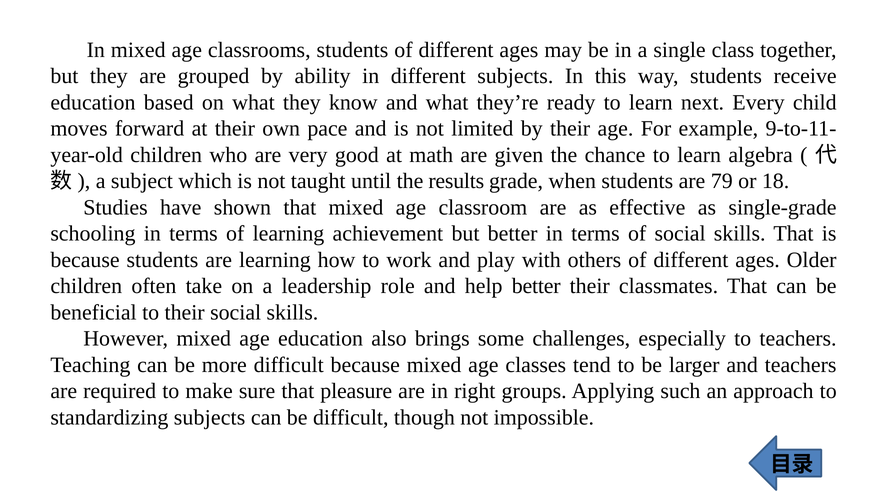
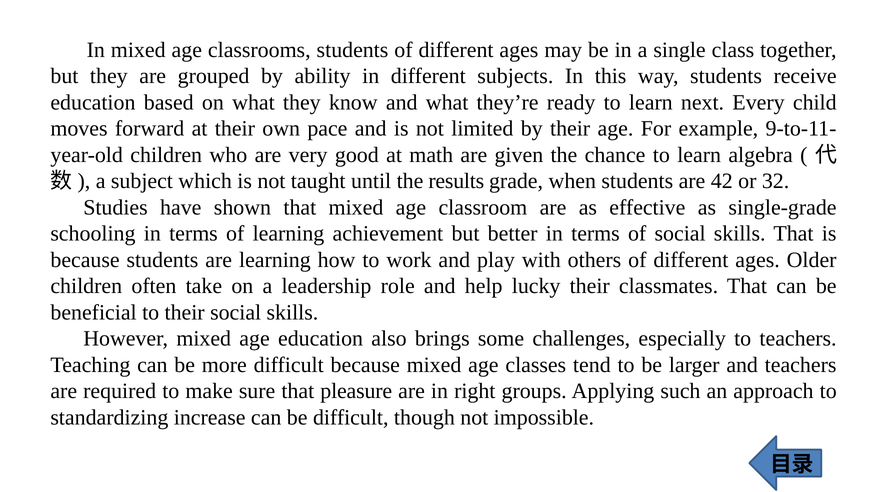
79: 79 -> 42
18: 18 -> 32
help better: better -> lucky
standardizing subjects: subjects -> increase
